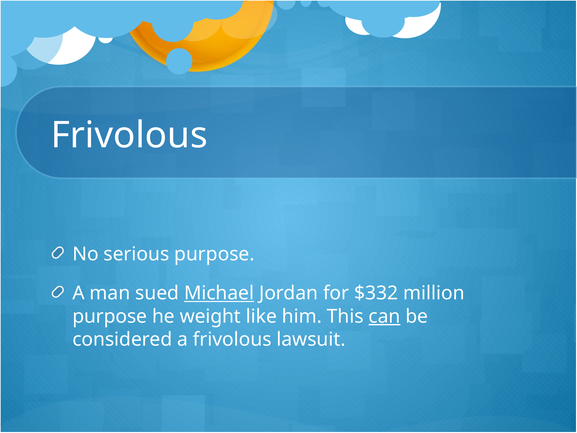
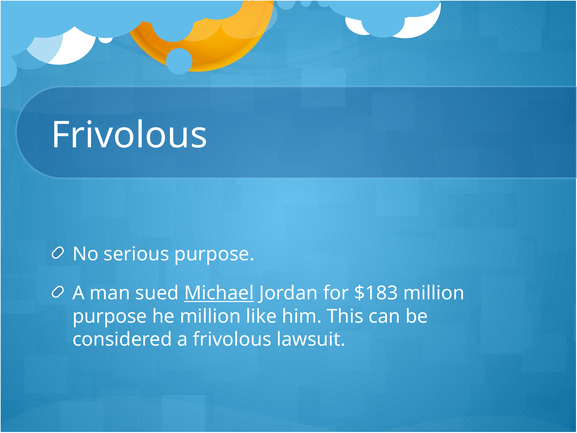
$332: $332 -> $183
he weight: weight -> million
can underline: present -> none
